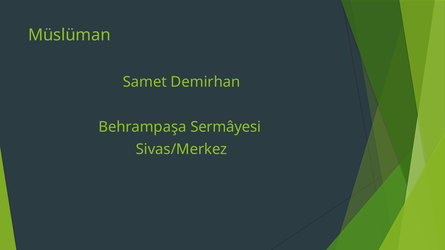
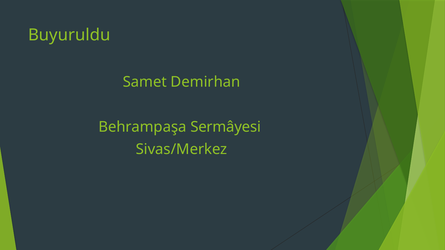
Müslüman: Müslüman -> Buyuruldu
